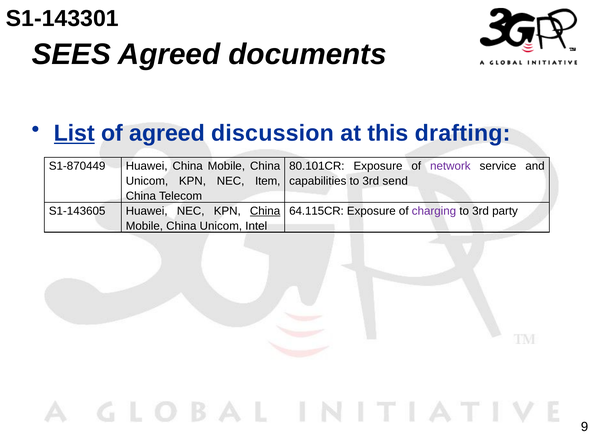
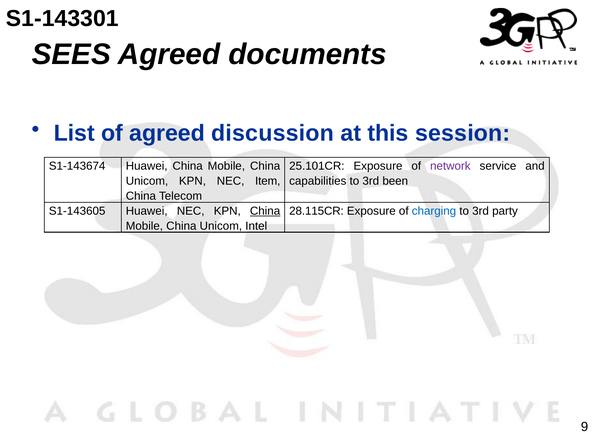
List underline: present -> none
drafting: drafting -> session
S1-870449: S1-870449 -> S1-143674
80.101CR: 80.101CR -> 25.101CR
send: send -> been
64.115CR: 64.115CR -> 28.115CR
charging colour: purple -> blue
